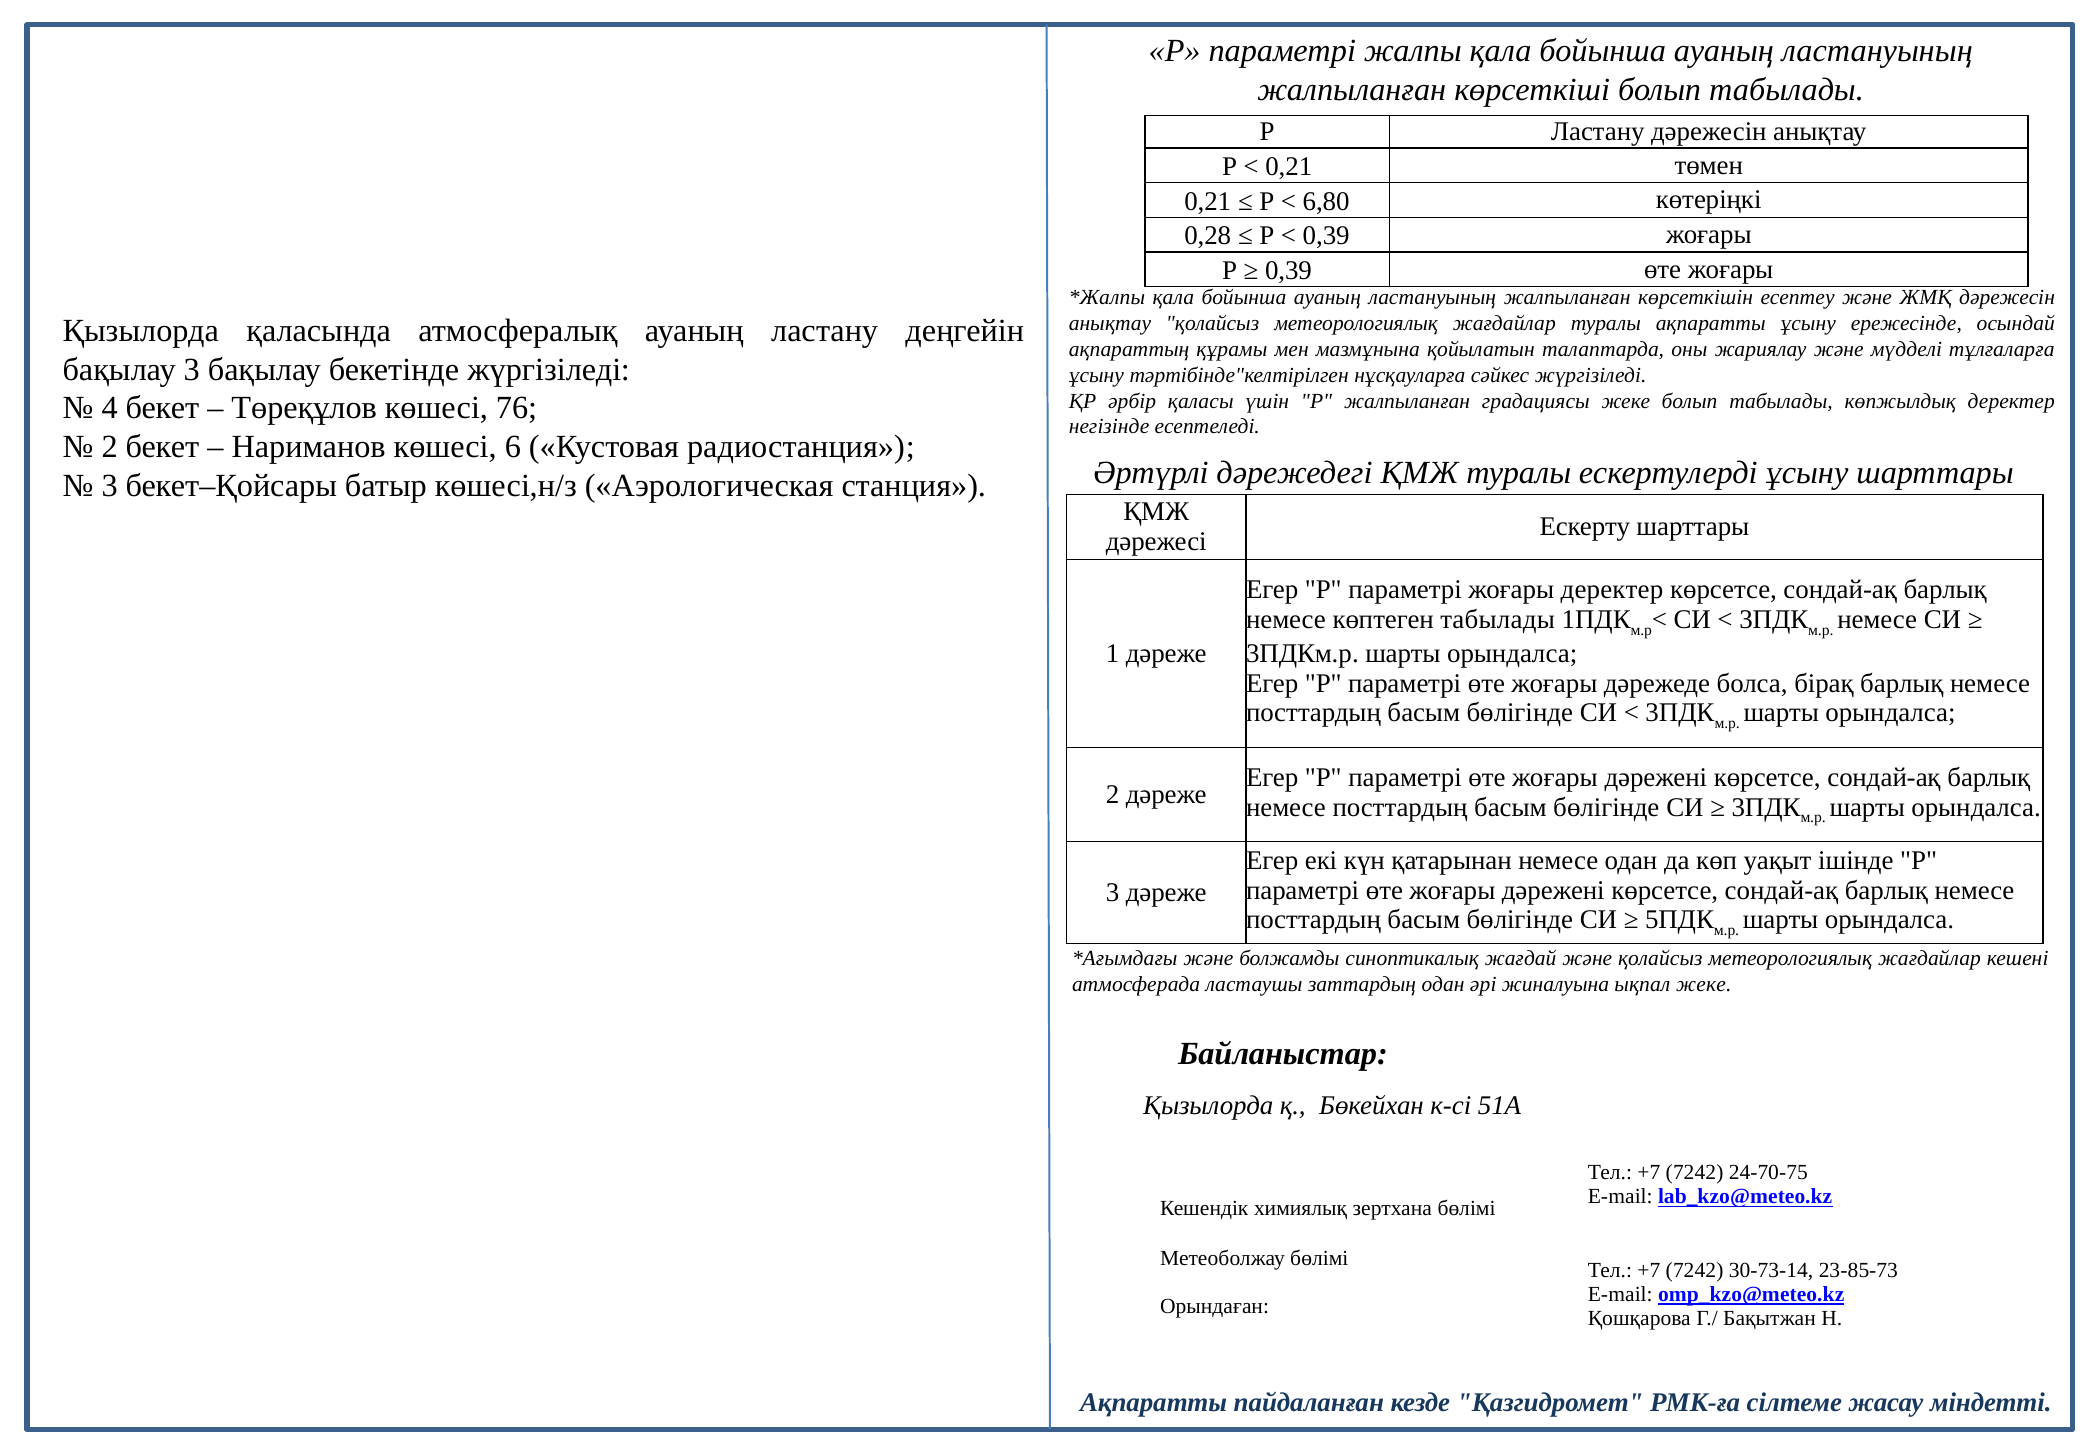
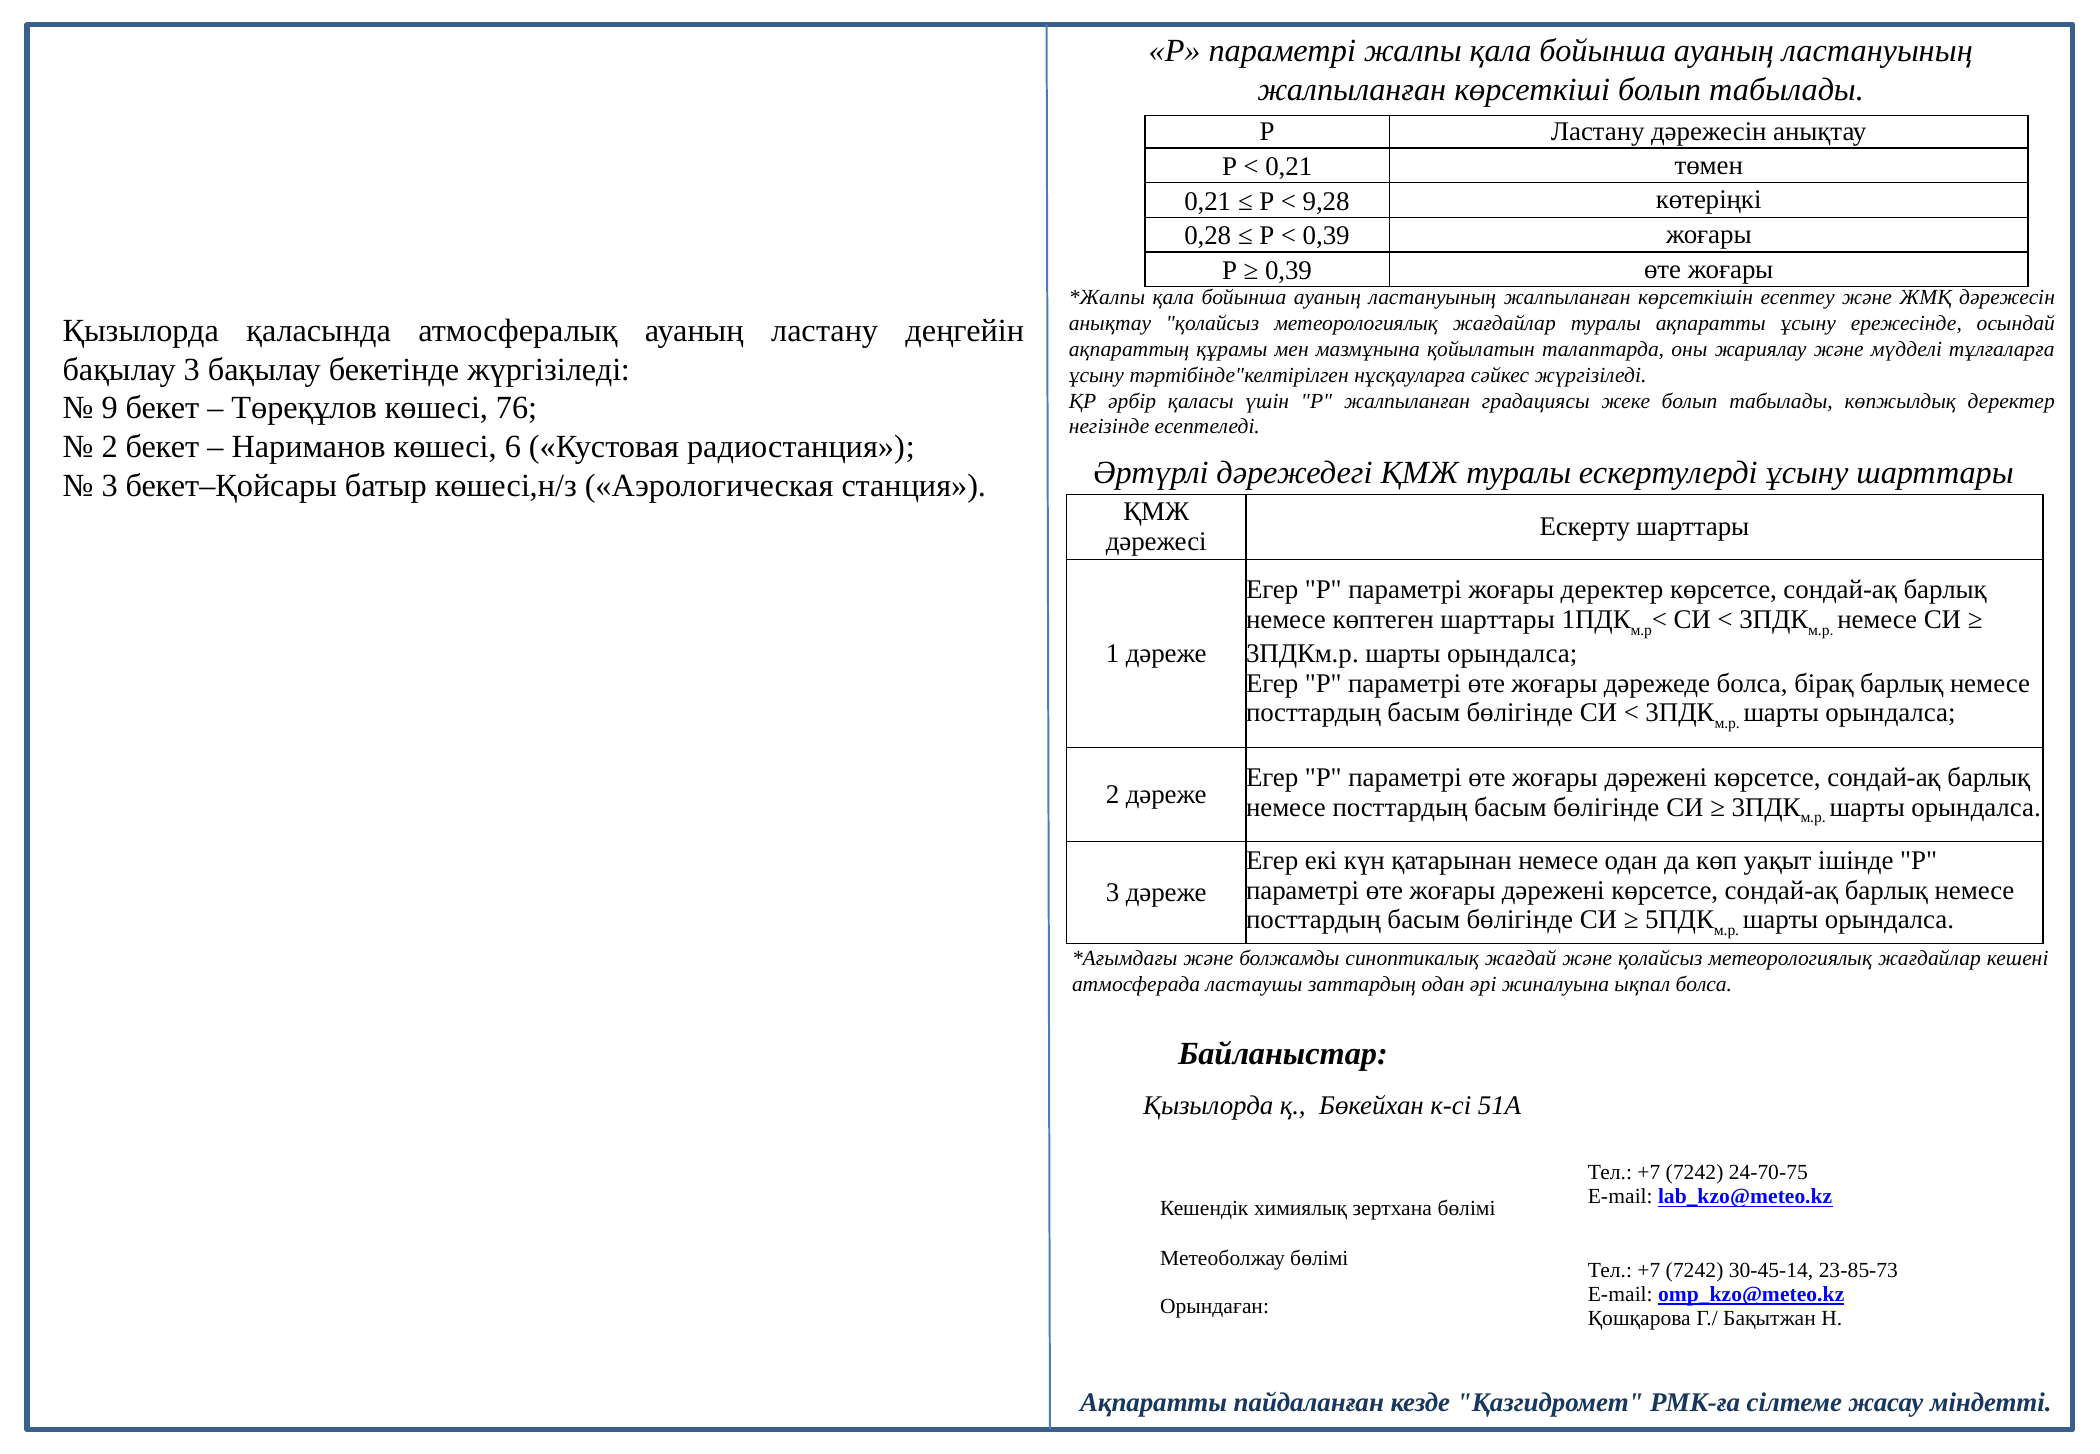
6,80: 6,80 -> 9,28
4: 4 -> 9
көптеген табылады: табылады -> шарттары
ықпал жеке: жеке -> болса
30-73-14: 30-73-14 -> 30-45-14
